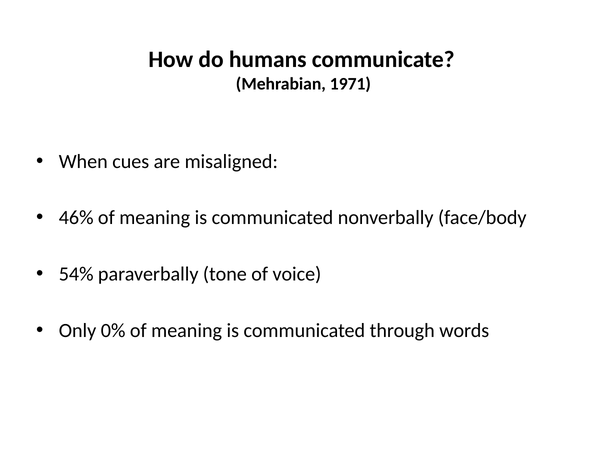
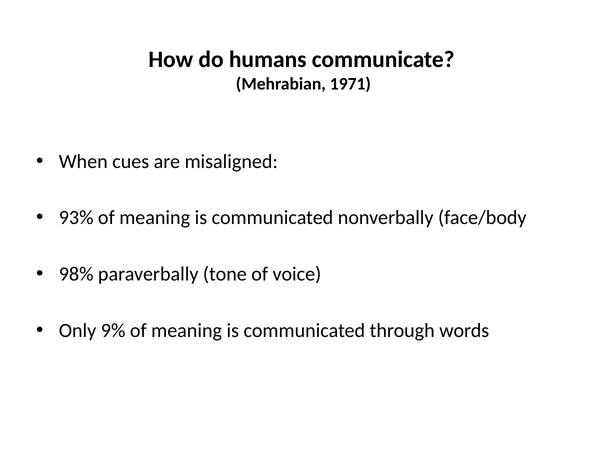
46%: 46% -> 93%
54%: 54% -> 98%
0%: 0% -> 9%
